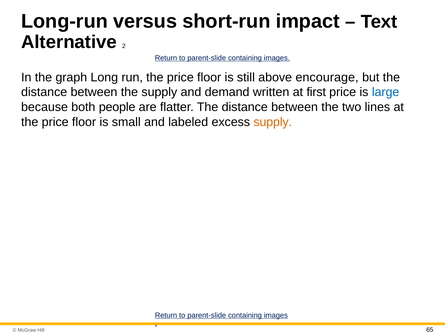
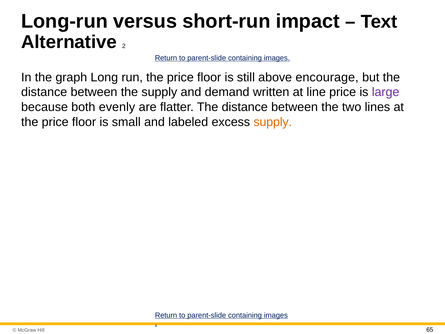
first: first -> line
large colour: blue -> purple
people: people -> evenly
